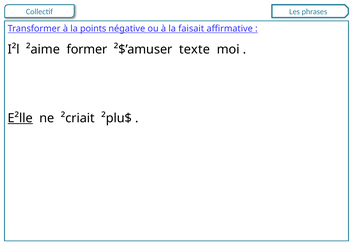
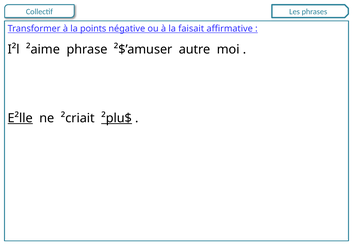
former: former -> phrase
texte: texte -> autre
²plu$ underline: none -> present
